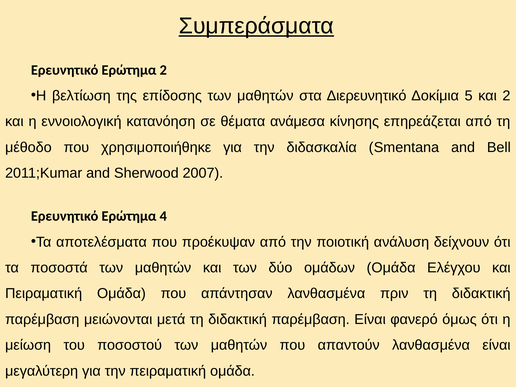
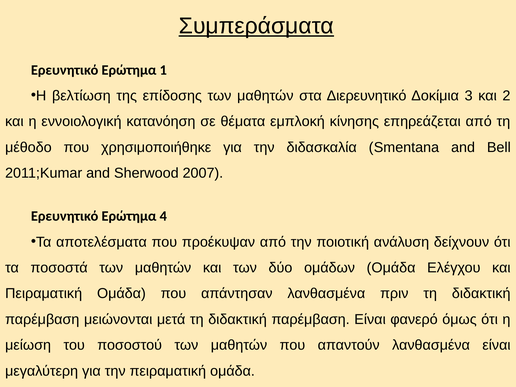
Ερώτημα 2: 2 -> 1
5: 5 -> 3
ανάμεσα: ανάμεσα -> εμπλοκή
